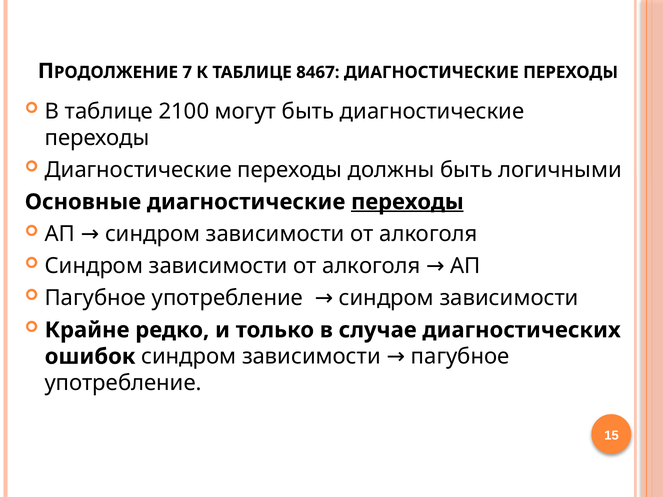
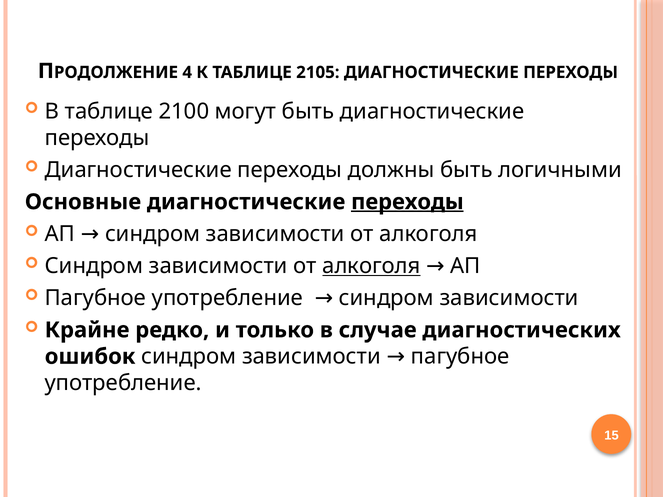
7: 7 -> 4
8467: 8467 -> 2105
алкоголя at (371, 266) underline: none -> present
